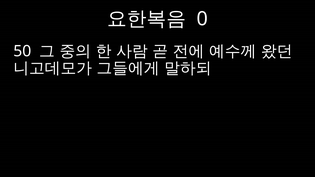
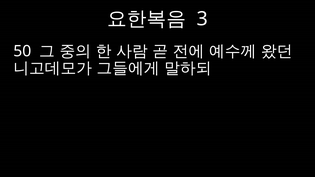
0: 0 -> 3
